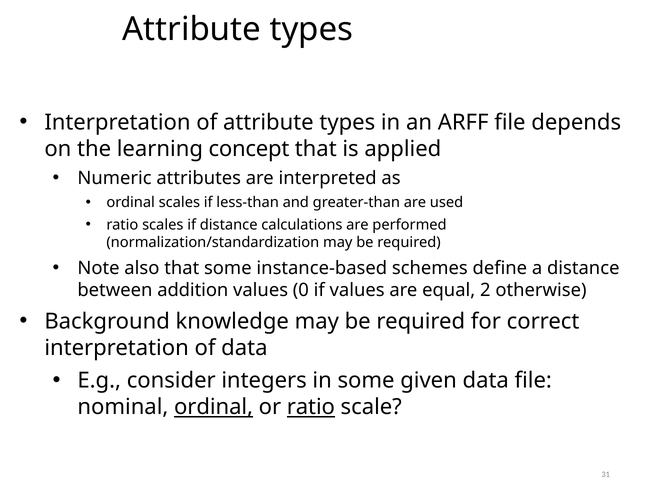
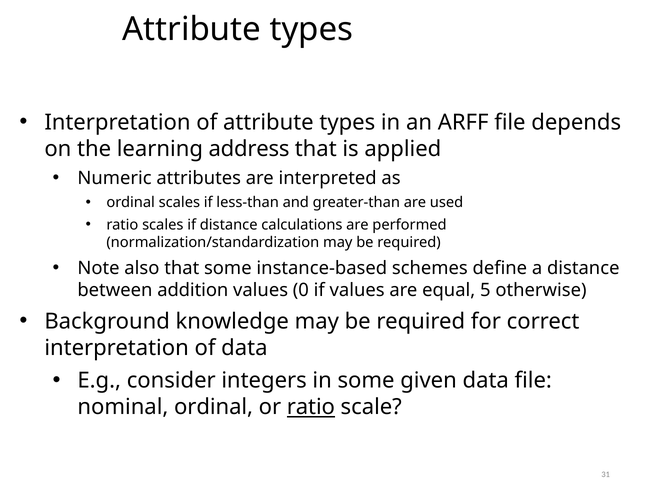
concept: concept -> address
2: 2 -> 5
ordinal at (214, 407) underline: present -> none
